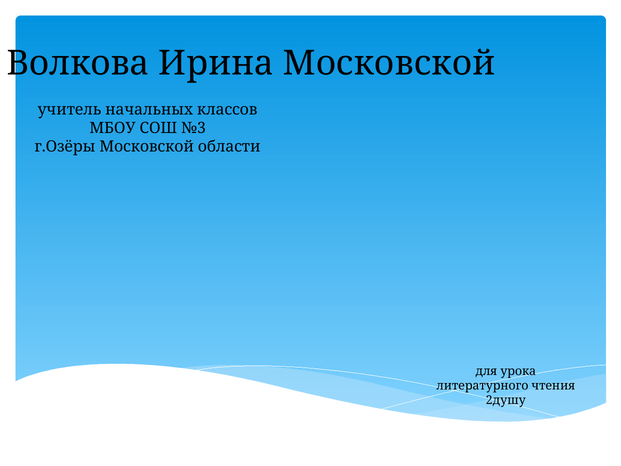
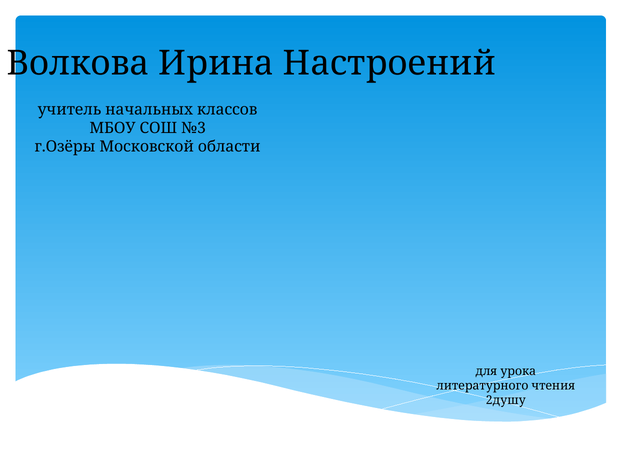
Ирина Московской: Московской -> Настроений
